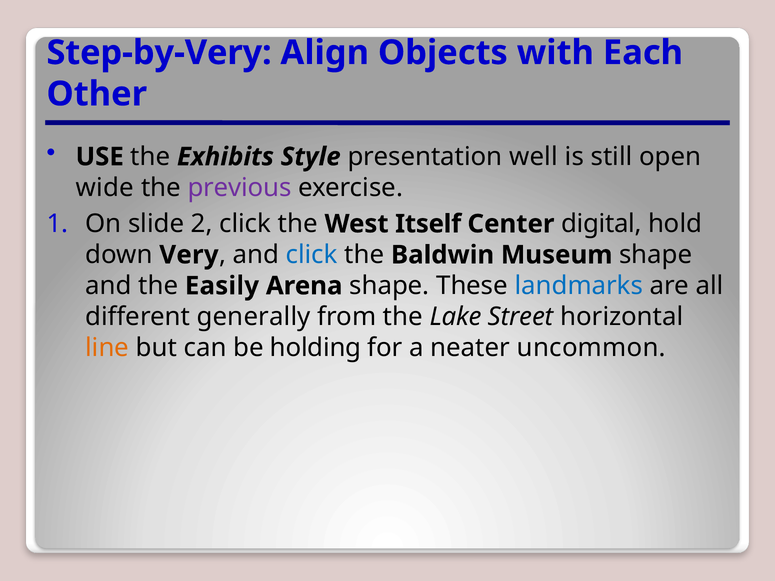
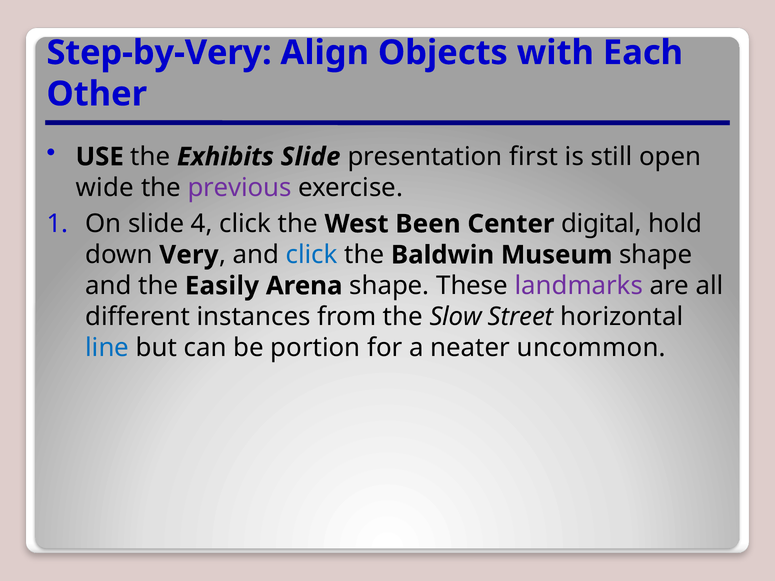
Exhibits Style: Style -> Slide
well: well -> first
2: 2 -> 4
Itself: Itself -> Been
landmarks colour: blue -> purple
generally: generally -> instances
Lake: Lake -> Slow
line colour: orange -> blue
holding: holding -> portion
